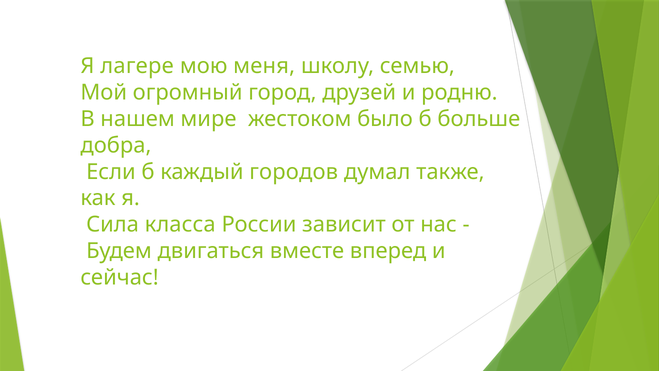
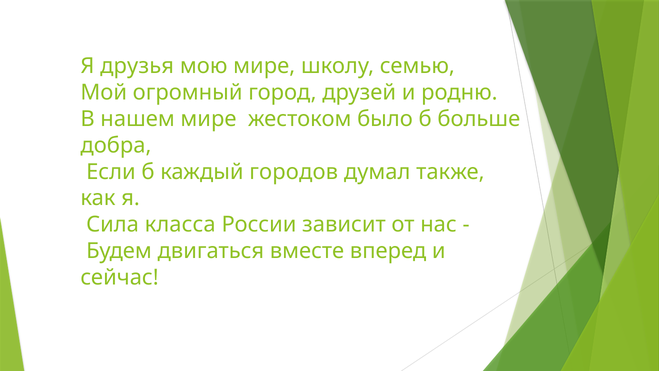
лагере: лагере -> друзья
мою меня: меня -> мире
